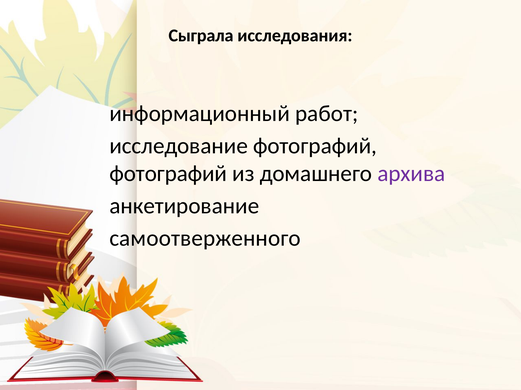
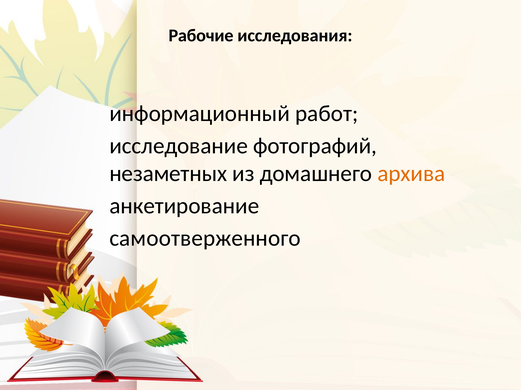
Сыграла: Сыграла -> Рабочие
фотографий at (168, 174): фотографий -> незаметных
архива colour: purple -> orange
